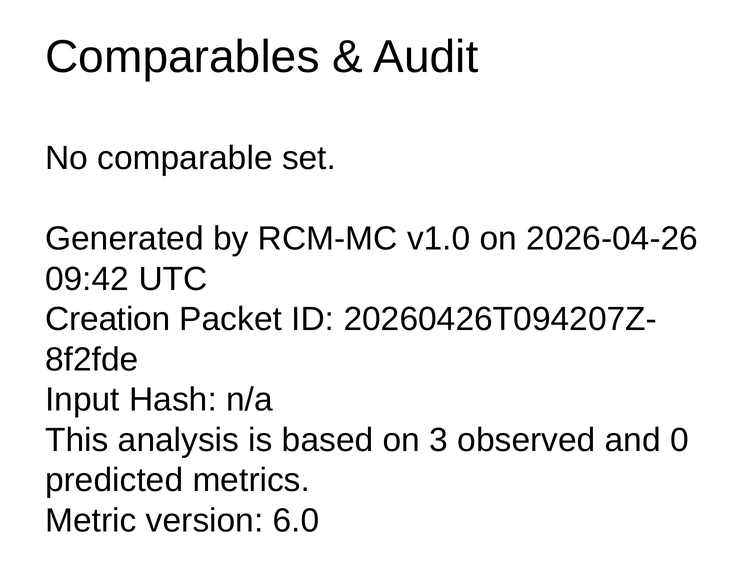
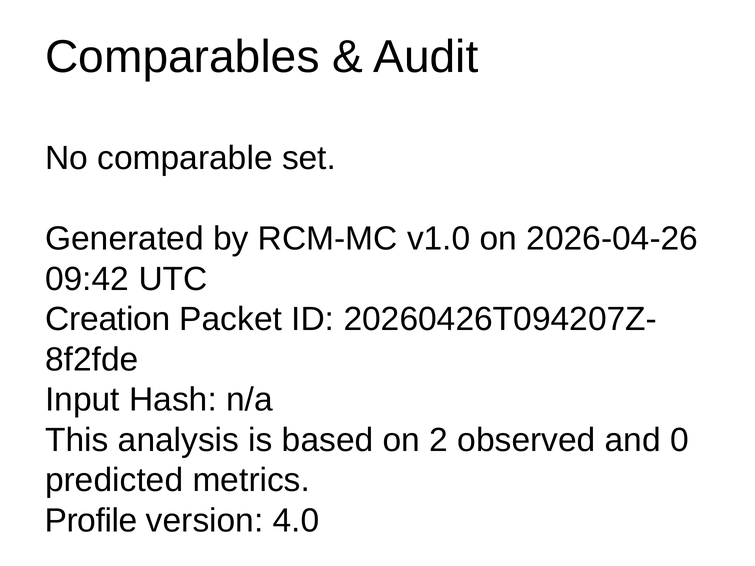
3: 3 -> 2
Metric: Metric -> Profile
6.0: 6.0 -> 4.0
